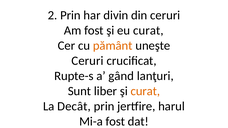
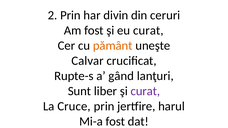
Ceruri at (88, 61): Ceruri -> Calvar
curat at (145, 91) colour: orange -> purple
Decât: Decât -> Cruce
